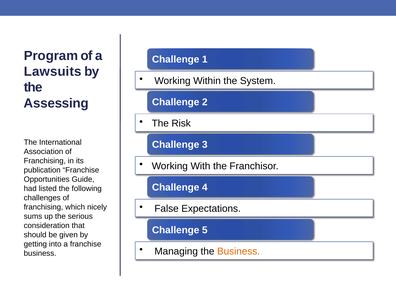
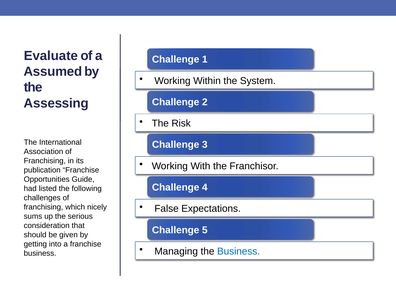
Program: Program -> Evaluate
Lawsuits: Lawsuits -> Assumed
Business at (239, 251) colour: orange -> blue
